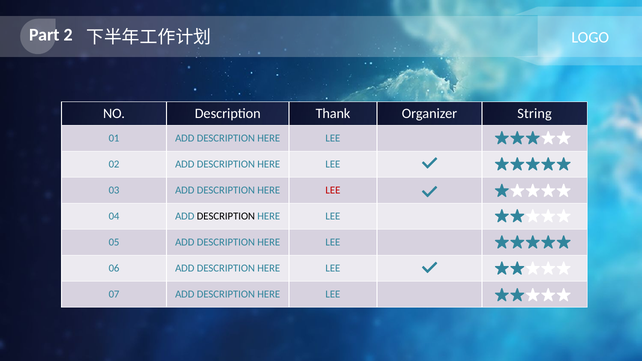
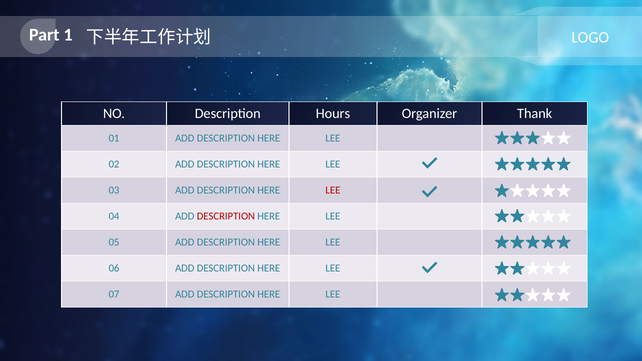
2: 2 -> 1
Thank: Thank -> Hours
String: String -> Thank
DESCRIPTION at (226, 216) colour: black -> red
